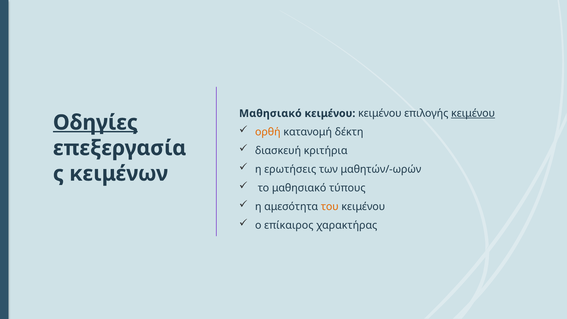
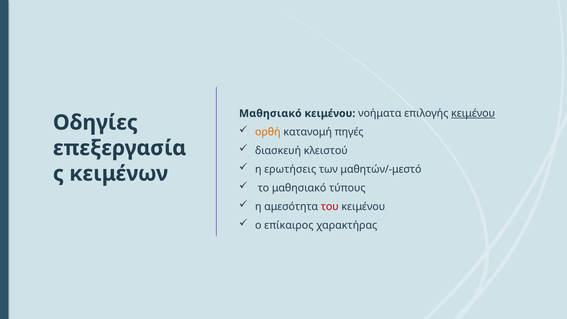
κειμένου κειμένου: κειμένου -> νοήματα
Οδηγίες underline: present -> none
δέκτη: δέκτη -> πηγές
κριτήρια: κριτήρια -> κλειστού
μαθητών/-ωρών: μαθητών/-ωρών -> μαθητών/-μεστό
του colour: orange -> red
